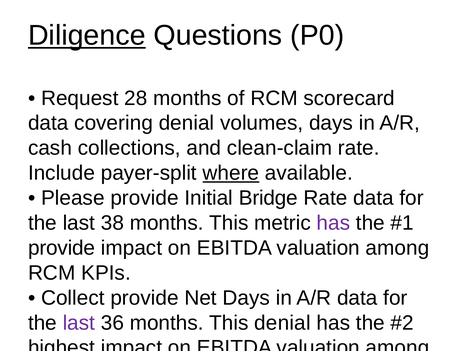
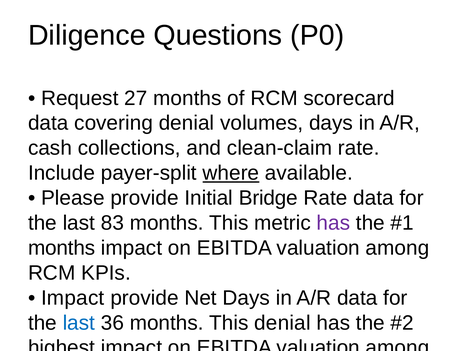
Diligence underline: present -> none
28: 28 -> 27
38: 38 -> 83
provide at (62, 248): provide -> months
Collect at (73, 298): Collect -> Impact
last at (79, 323) colour: purple -> blue
